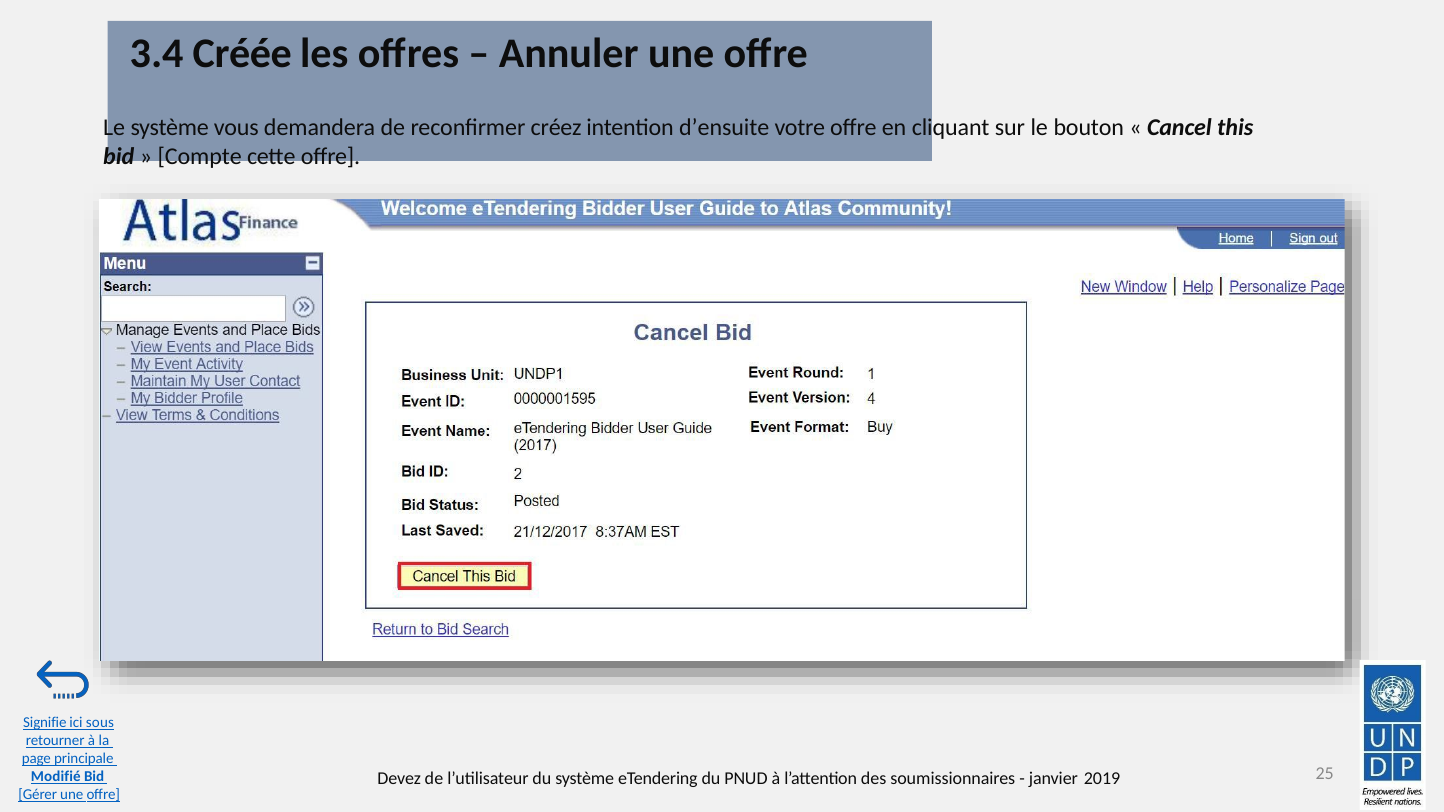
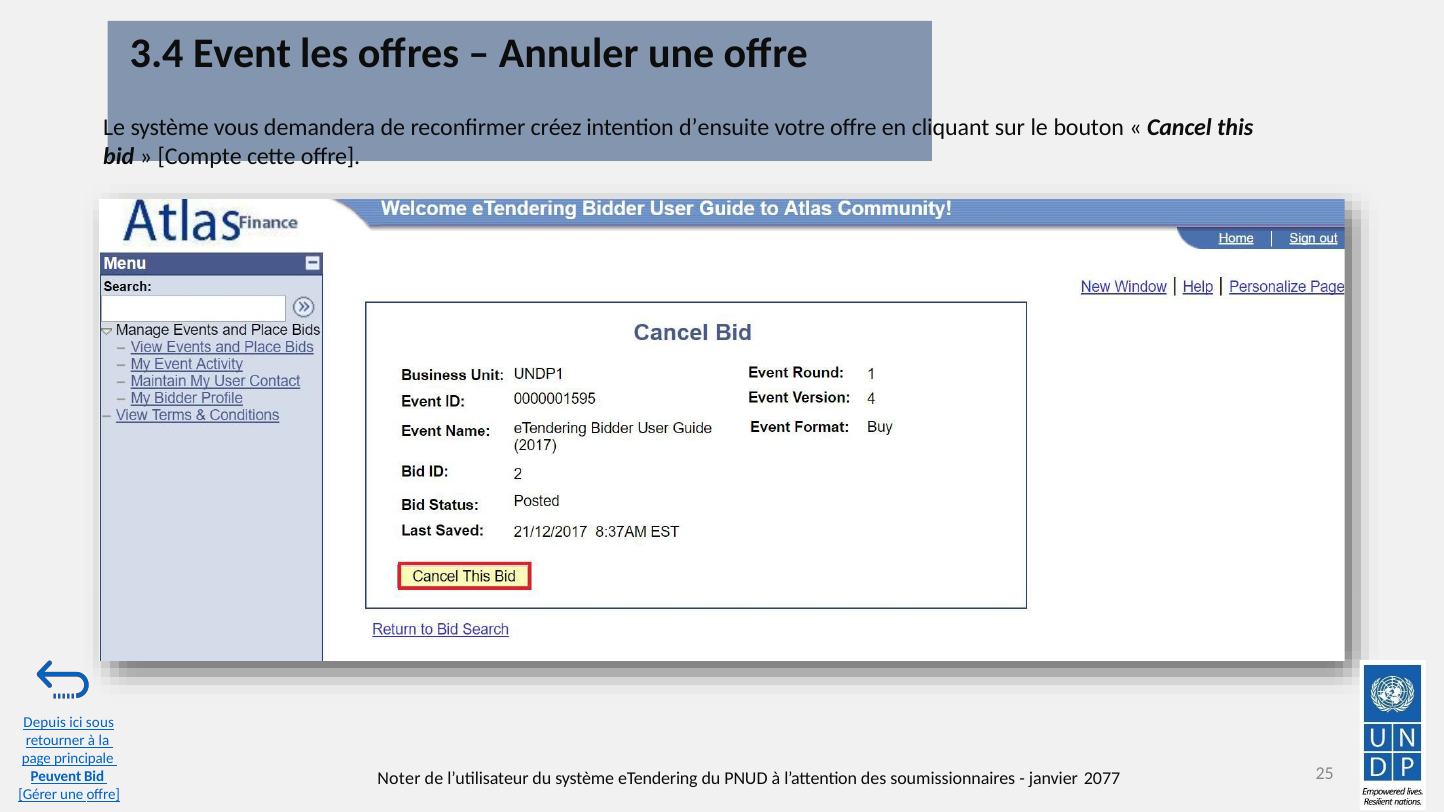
Créée: Créée -> Event
Signifie: Signifie -> Depuis
Modifié: Modifié -> Peuvent
Devez: Devez -> Noter
2019: 2019 -> 2077
